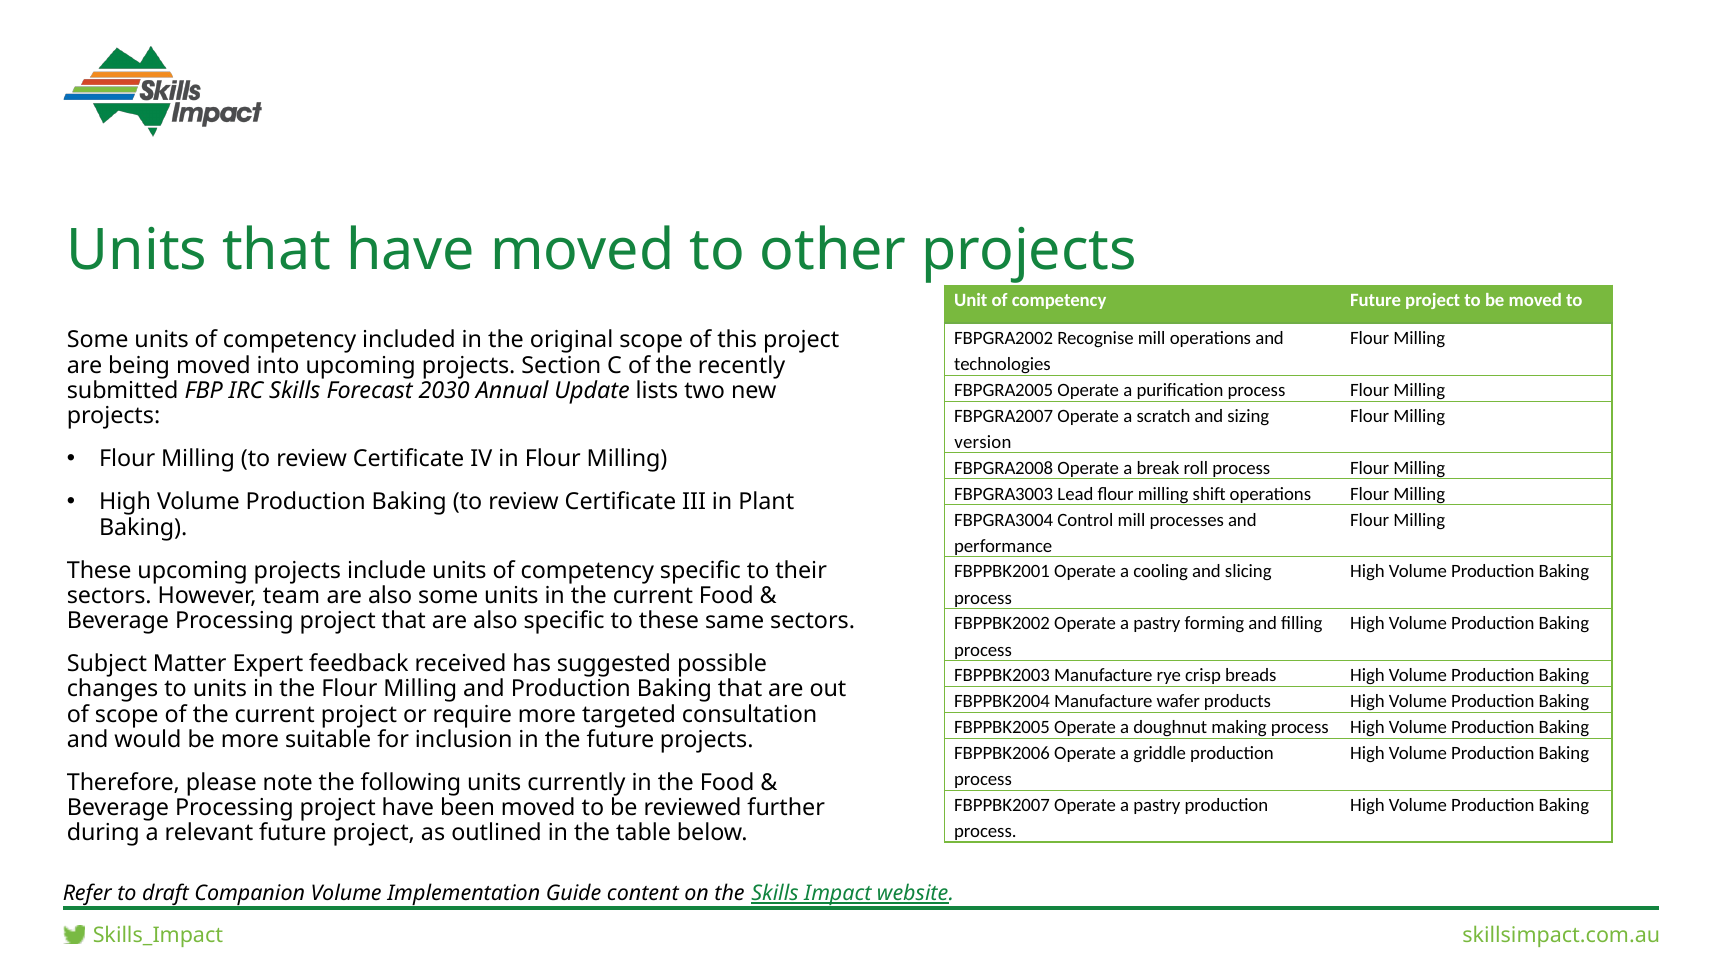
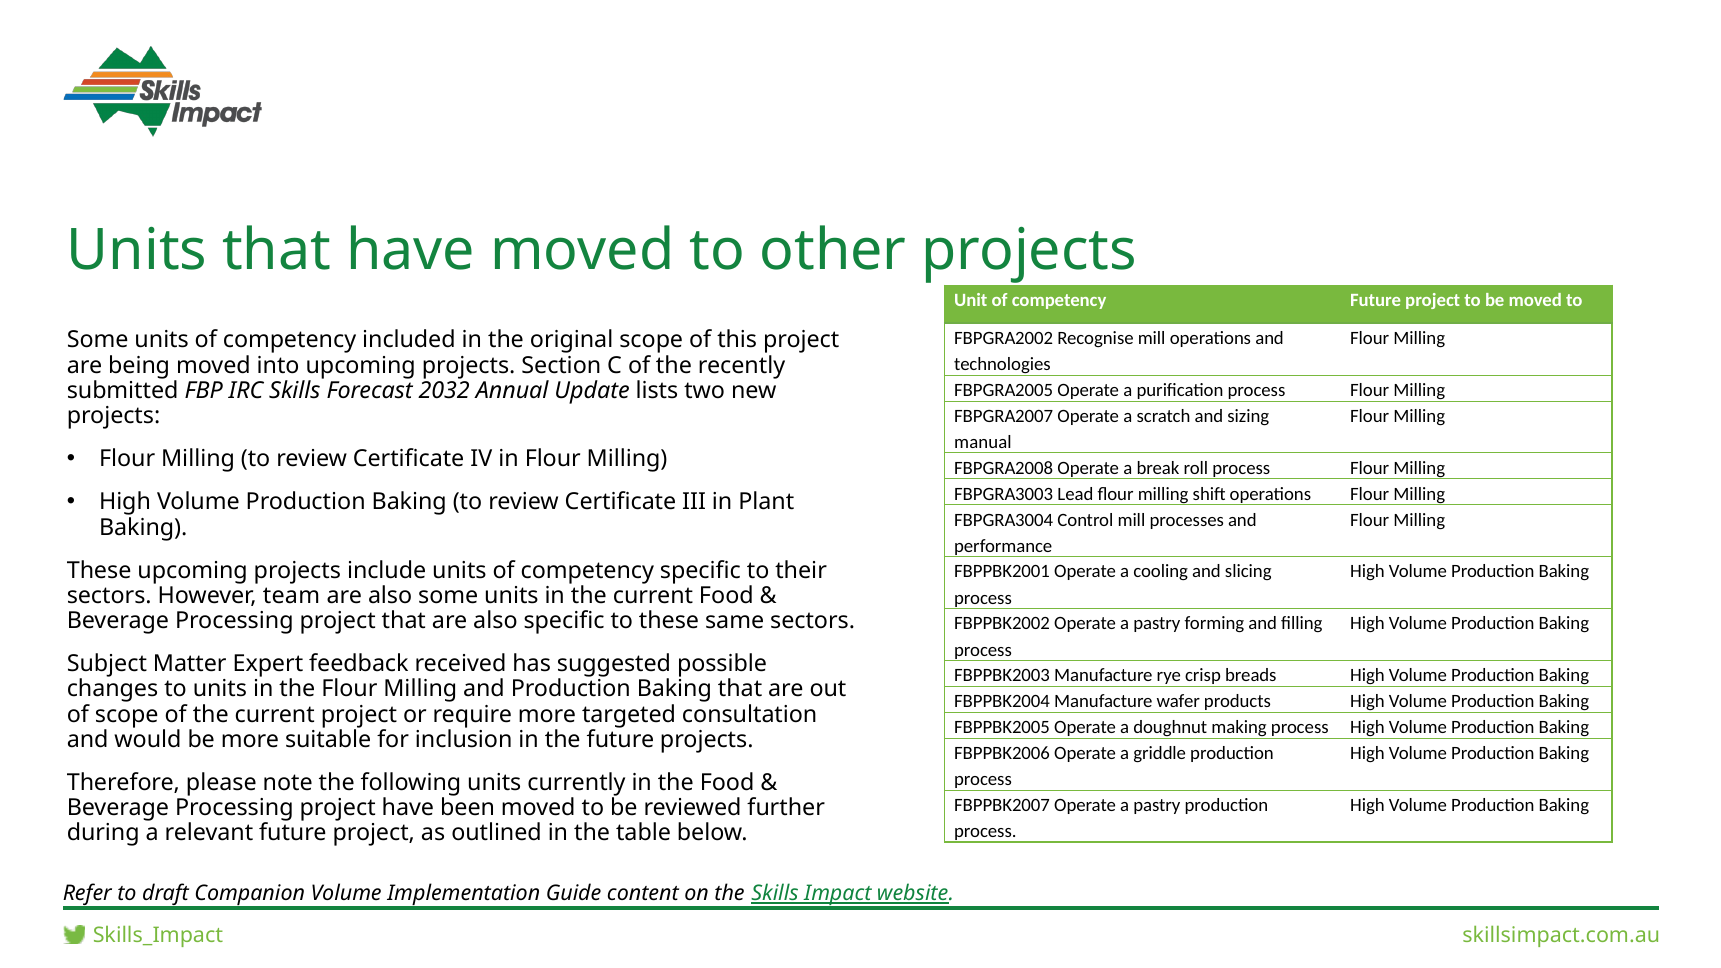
2030: 2030 -> 2032
version: version -> manual
